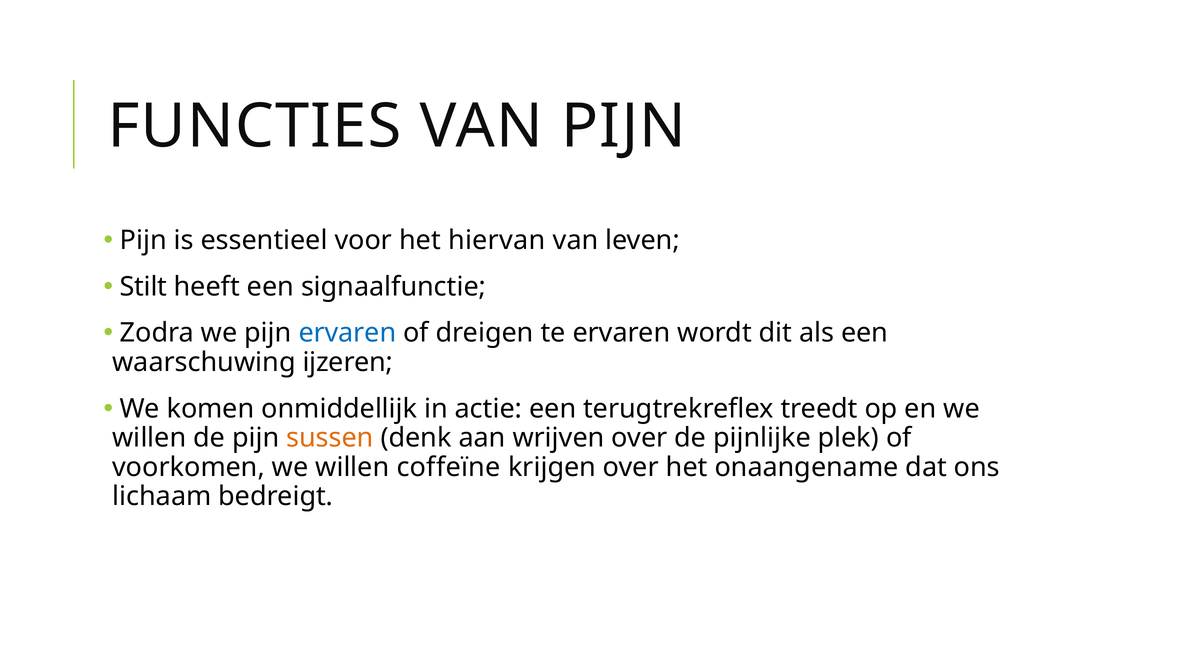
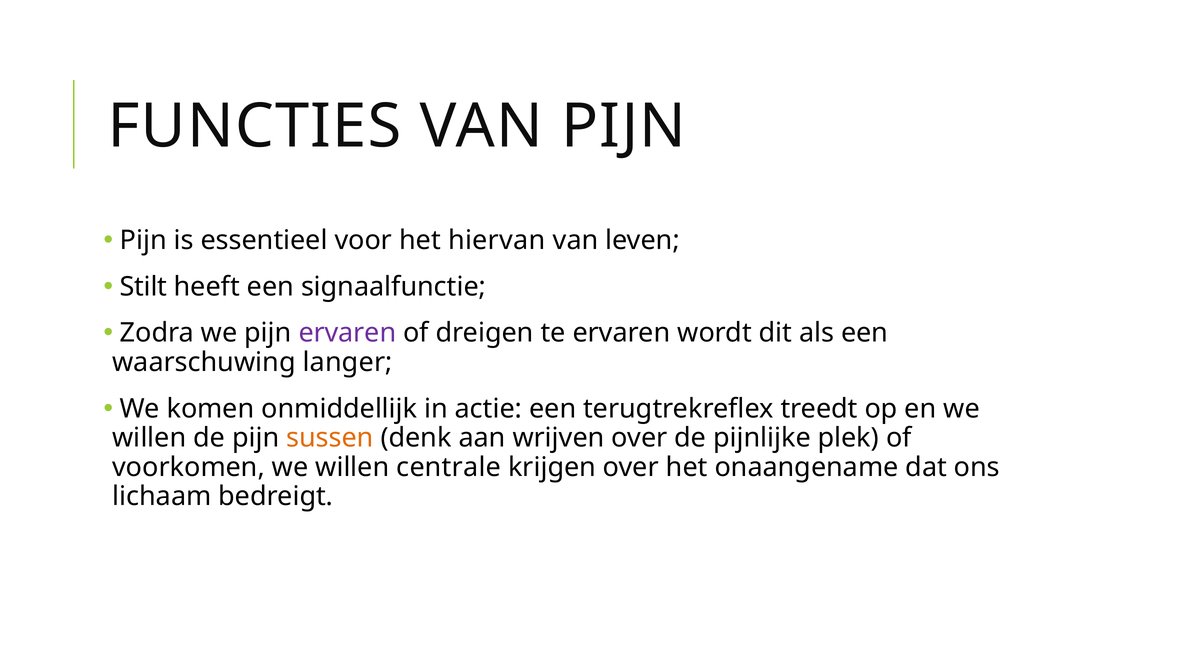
ervaren at (347, 333) colour: blue -> purple
ijzeren: ijzeren -> langer
coffeïne: coffeïne -> centrale
